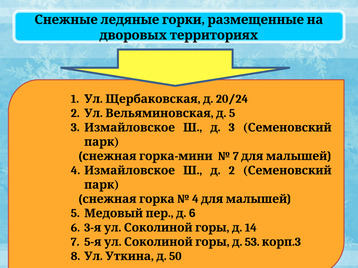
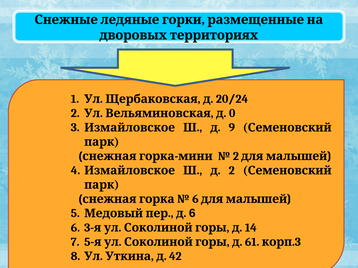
5 at (232, 113): 5 -> 0
3 at (232, 128): 3 -> 9
7 at (236, 156): 7 -> 2
4 at (195, 199): 4 -> 6
53: 53 -> 61
50: 50 -> 42
